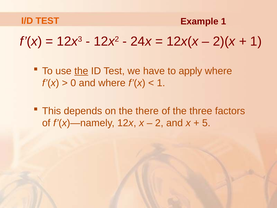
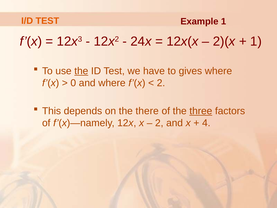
apply: apply -> gives
1 at (161, 83): 1 -> 2
three underline: none -> present
5: 5 -> 4
